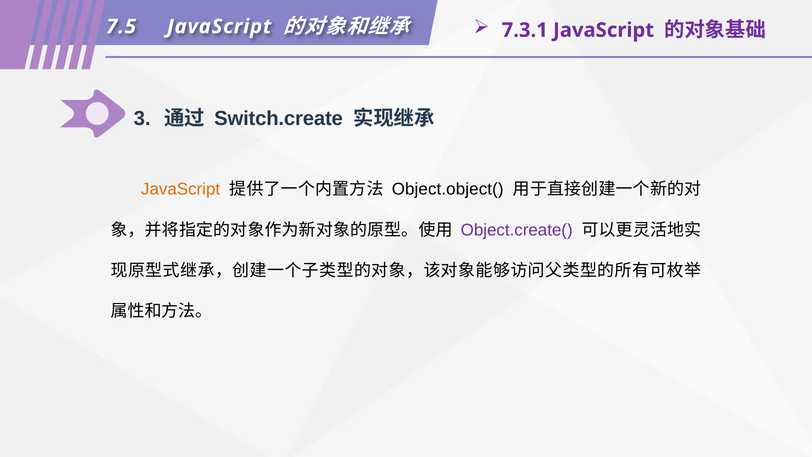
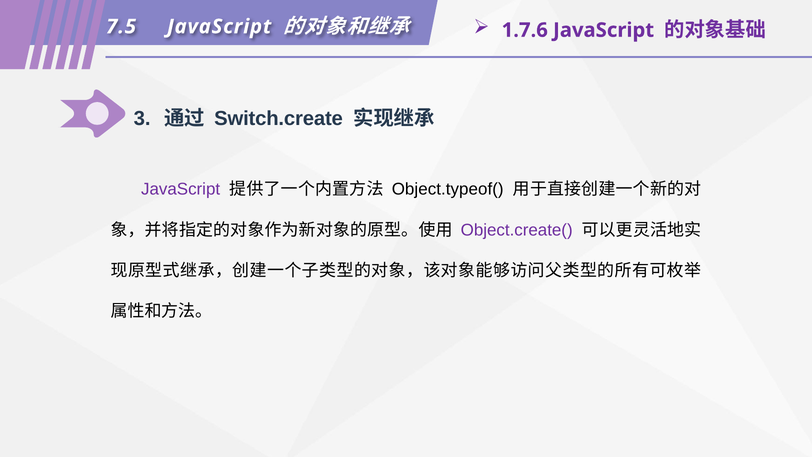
7.3.1: 7.3.1 -> 1.7.6
JavaScript at (181, 189) colour: orange -> purple
Object.object(: Object.object( -> Object.typeof(
